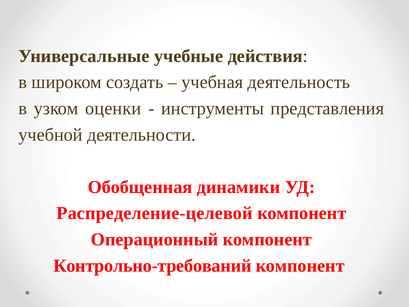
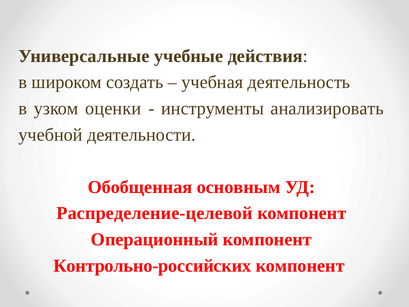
представления: представления -> анализировать
динамики: динамики -> основным
Контрольно-требований: Контрольно-требований -> Контрольно-российских
